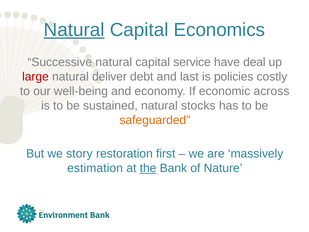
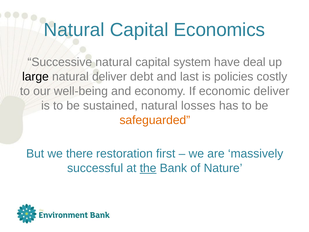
Natural at (74, 30) underline: present -> none
service: service -> system
large colour: red -> black
economic across: across -> deliver
stocks: stocks -> losses
story: story -> there
estimation: estimation -> successful
